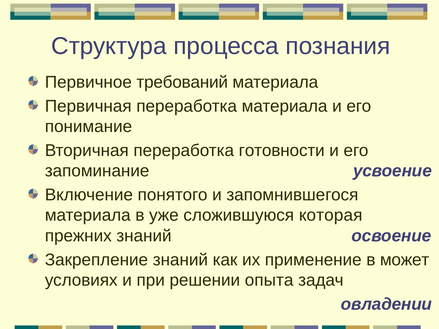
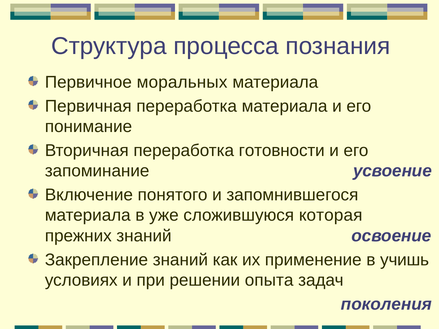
требований: требований -> моральных
может: может -> учишь
овладении: овладении -> поколения
